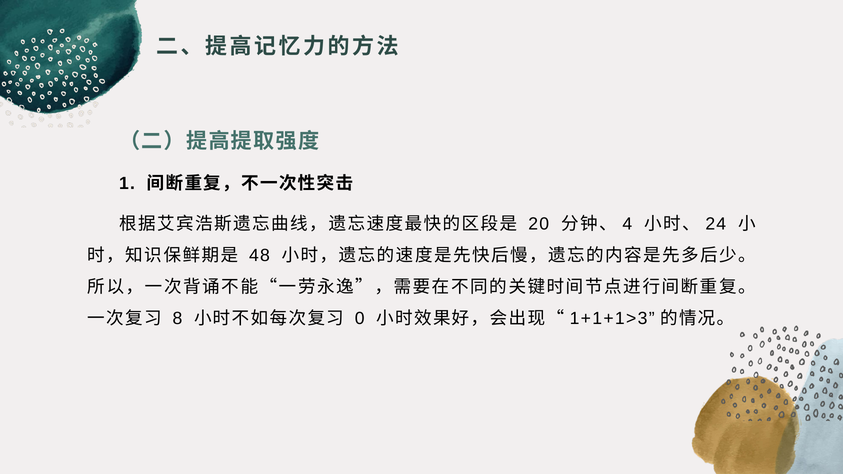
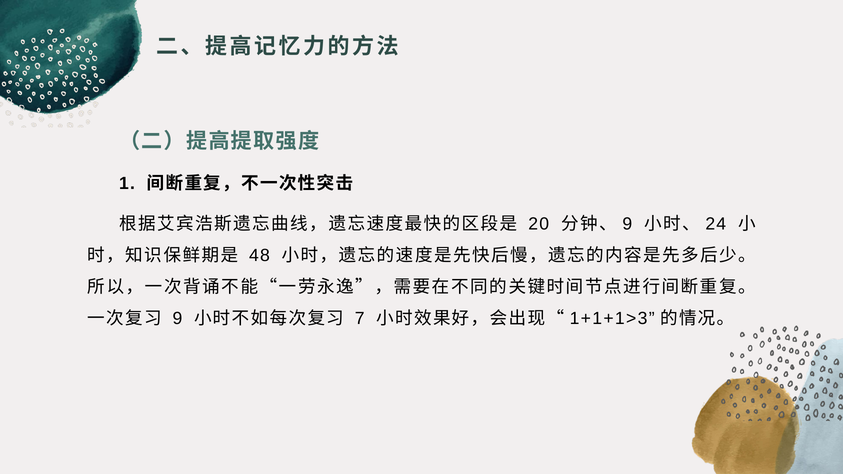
4 at (627, 224): 4 -> 9
8 at (177, 319): 8 -> 9
0: 0 -> 7
